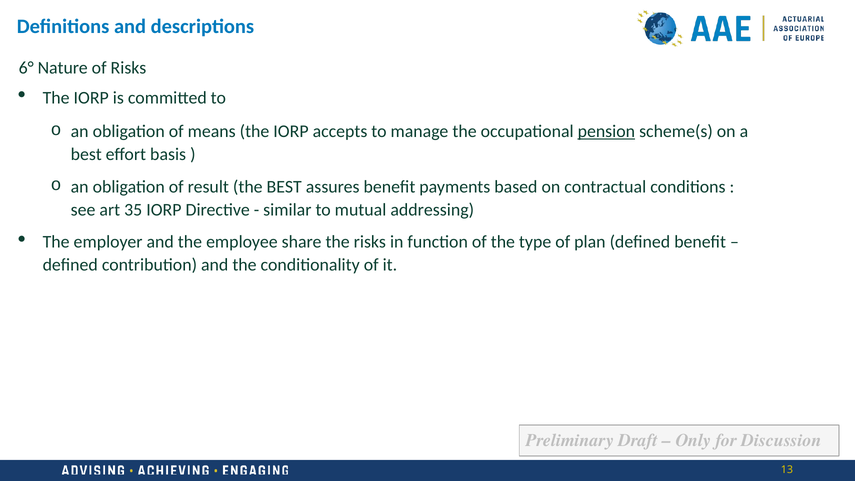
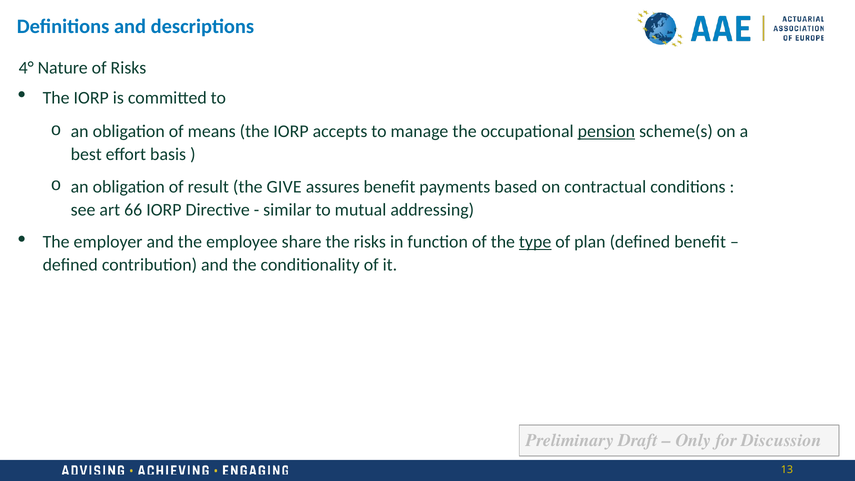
6°: 6° -> 4°
the BEST: BEST -> GIVE
35: 35 -> 66
type underline: none -> present
